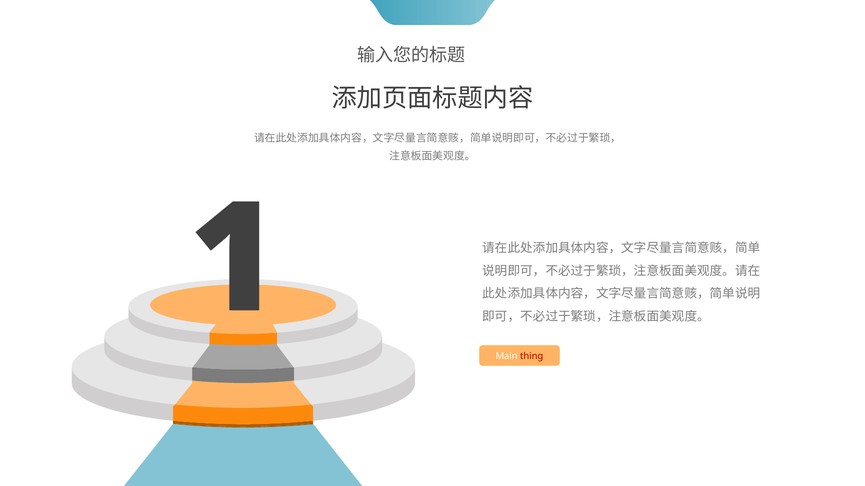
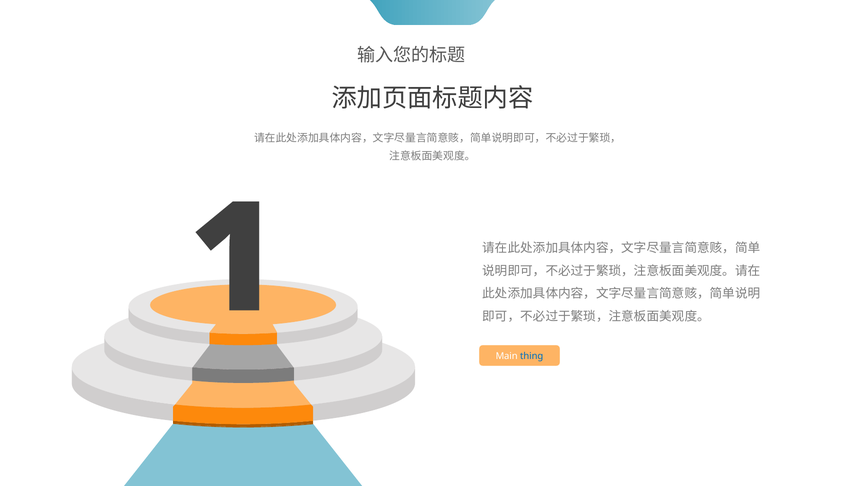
thing colour: red -> blue
